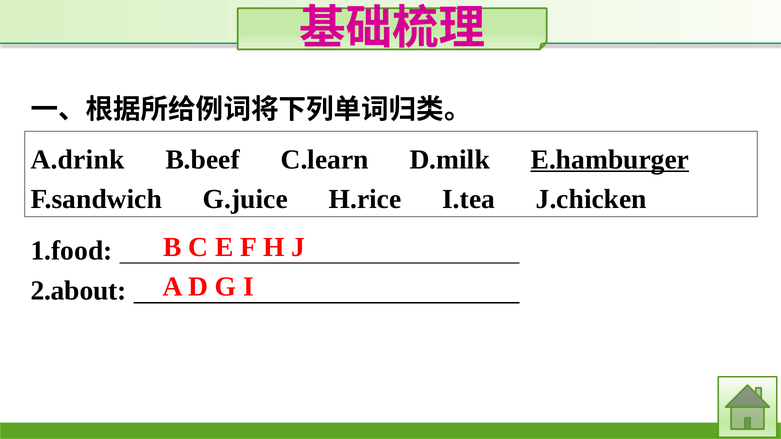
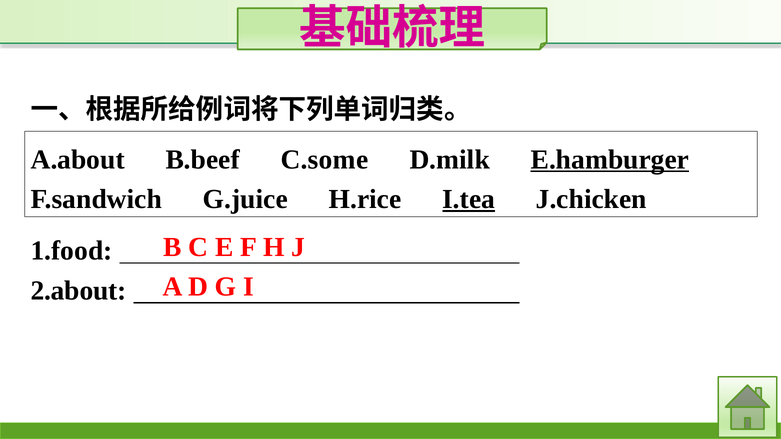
A.drink: A.drink -> A.about
C.learn: C.learn -> C.some
I.tea underline: none -> present
